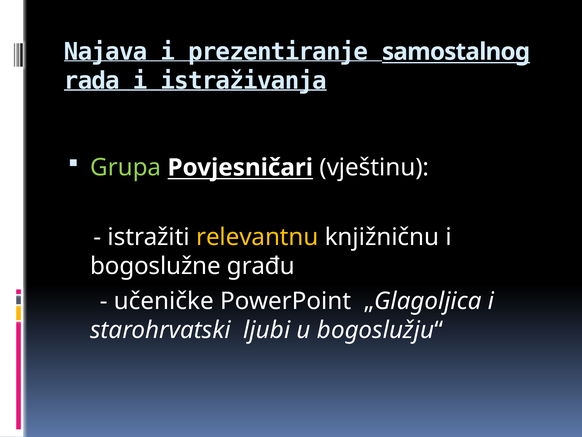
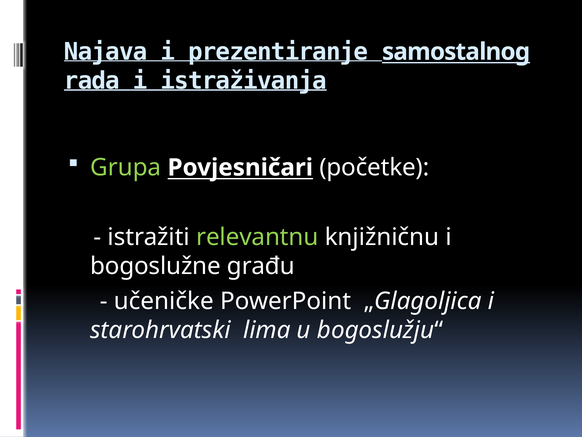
vještinu: vještinu -> početke
relevantnu colour: yellow -> light green
ljubi: ljubi -> lima
